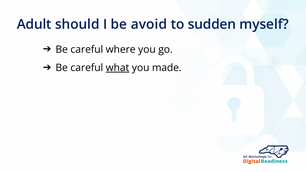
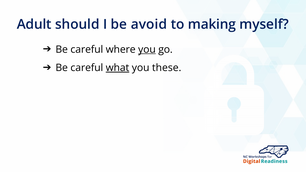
sudden: sudden -> making
you at (147, 49) underline: none -> present
made: made -> these
